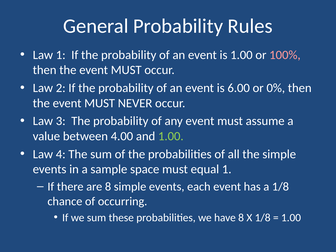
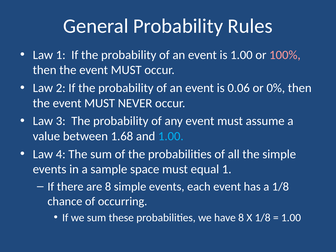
6.00: 6.00 -> 0.06
4.00: 4.00 -> 1.68
1.00 at (171, 136) colour: light green -> light blue
